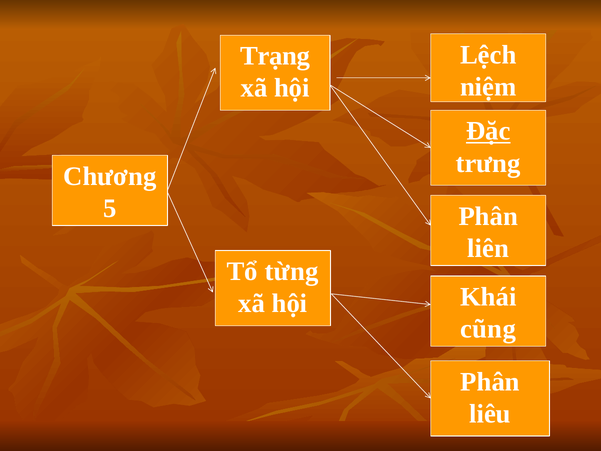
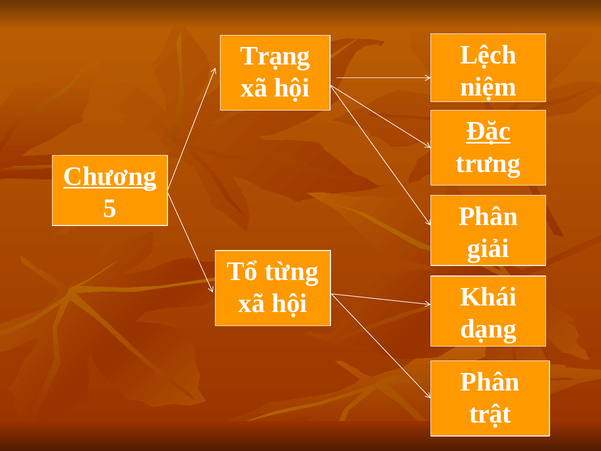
Chương underline: none -> present
liên: liên -> giải
cũng: cũng -> dạng
liêu: liêu -> trật
